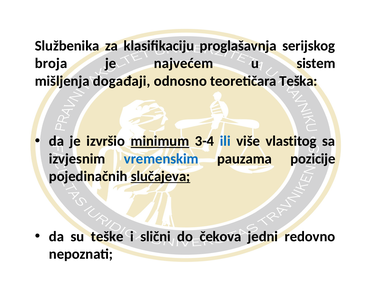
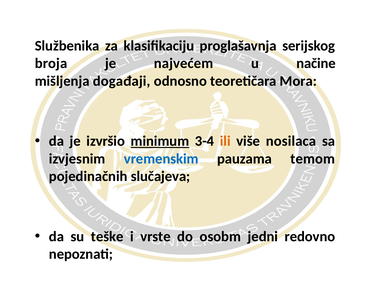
sistem: sistem -> načine
Teška: Teška -> Mora
ili colour: blue -> orange
vlastitog: vlastitog -> nosilaca
pozicije: pozicije -> temom
slučajeva underline: present -> none
slični: slični -> vrste
čekova: čekova -> osobm
